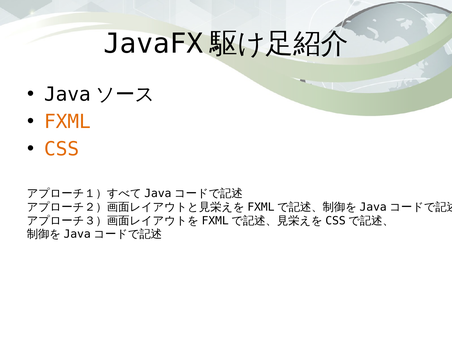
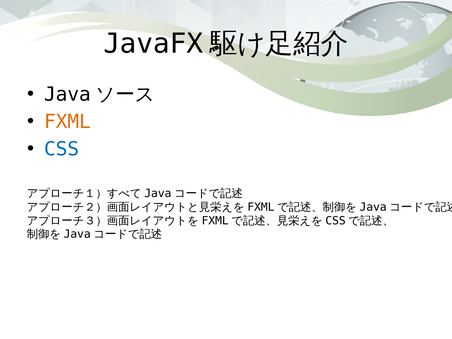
CSS colour: orange -> blue
